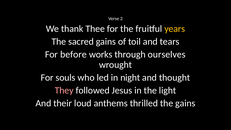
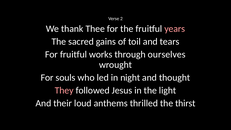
years colour: yellow -> pink
For before: before -> fruitful
the gains: gains -> thirst
